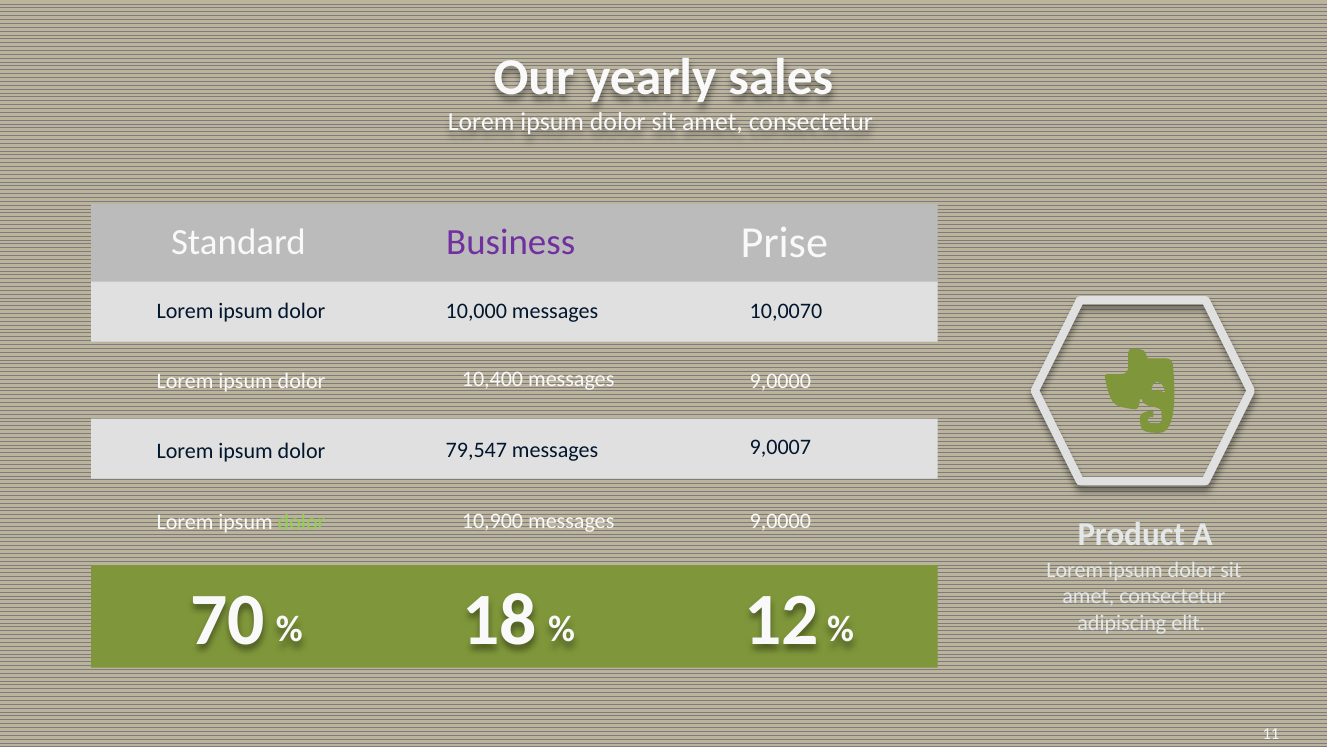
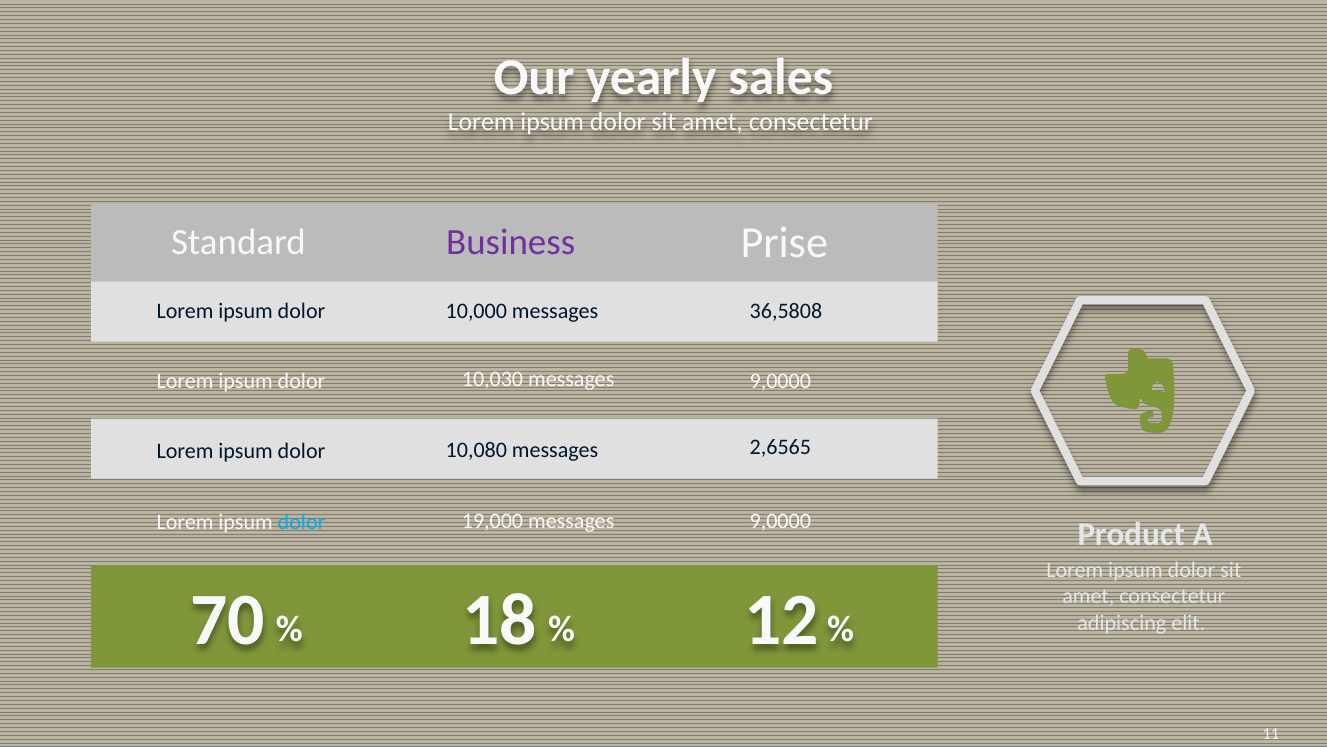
10,0070: 10,0070 -> 36,5808
10,400: 10,400 -> 10,030
9,0007: 9,0007 -> 2,6565
79,547: 79,547 -> 10,080
10,900: 10,900 -> 19,000
dolor at (302, 521) colour: light green -> light blue
